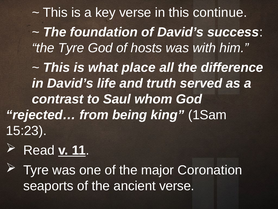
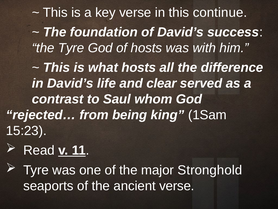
what place: place -> hosts
truth: truth -> clear
Coronation: Coronation -> Stronghold
